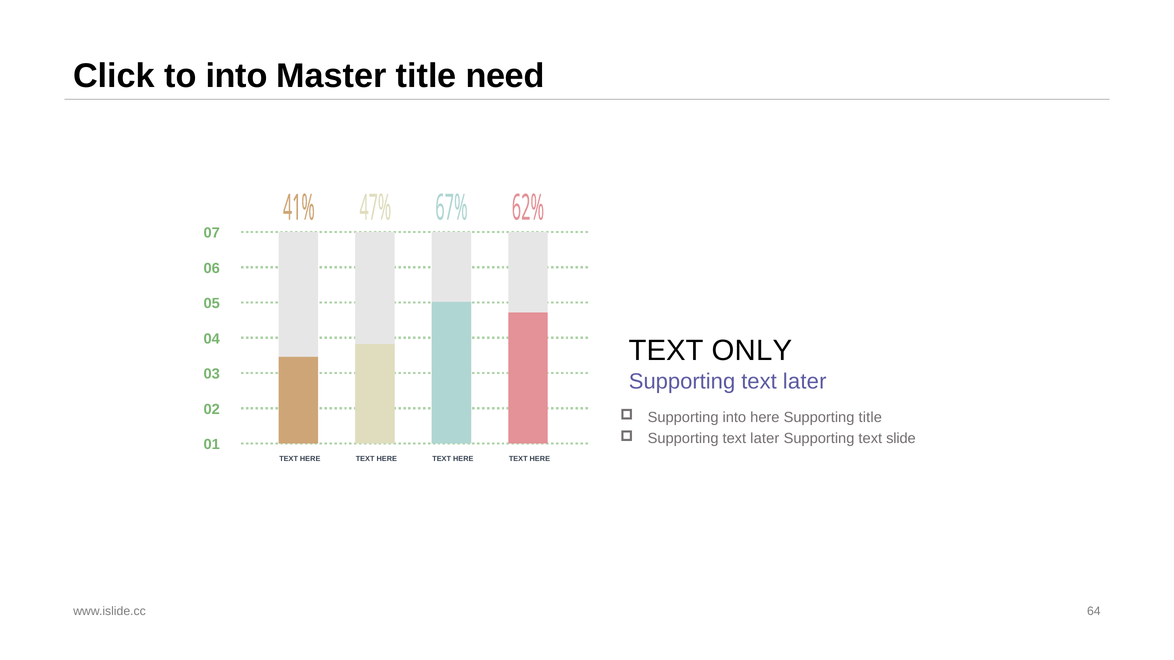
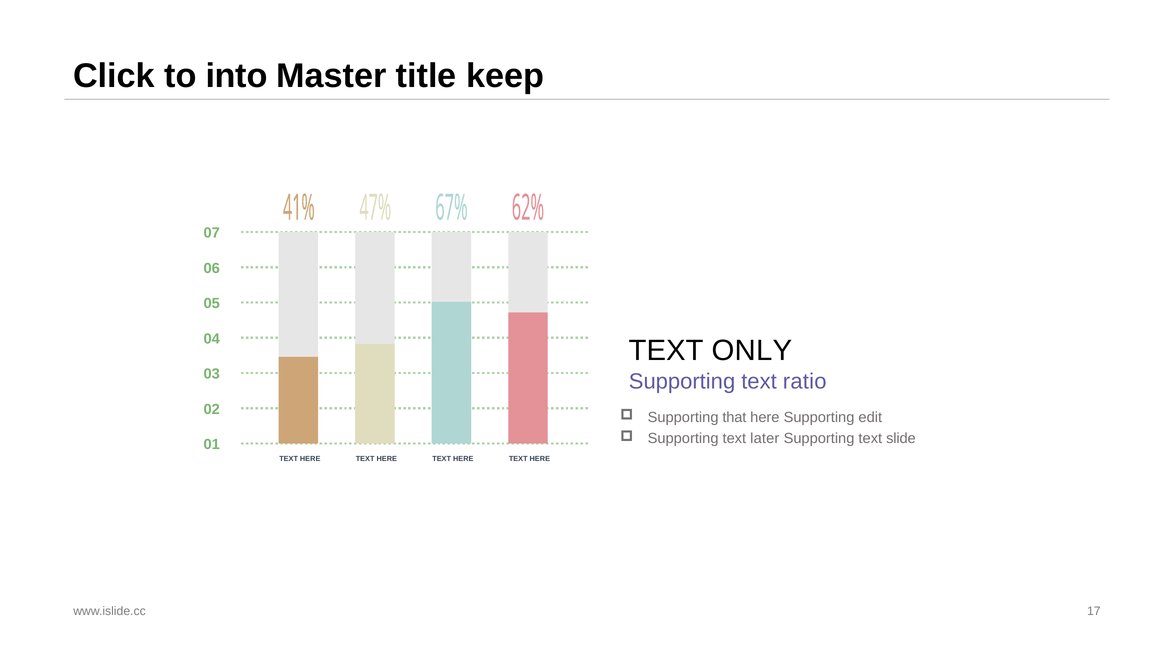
need: need -> keep
later at (805, 382): later -> ratio
Supporting into: into -> that
Supporting title: title -> edit
64: 64 -> 17
